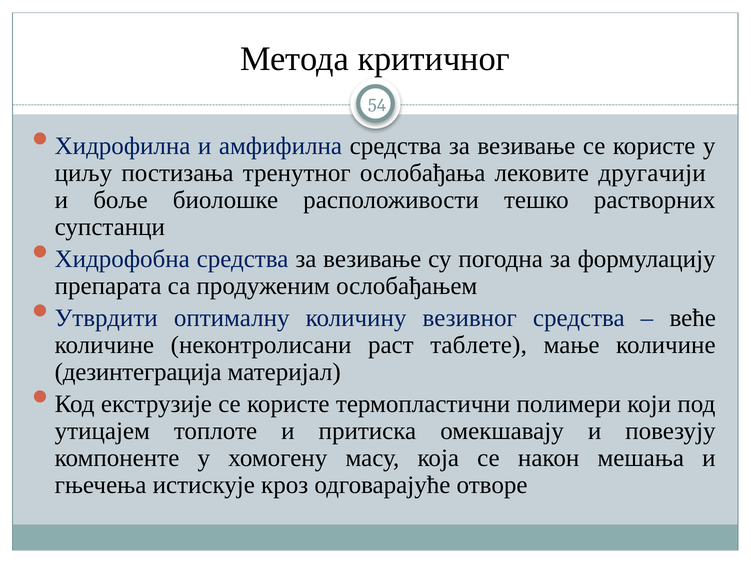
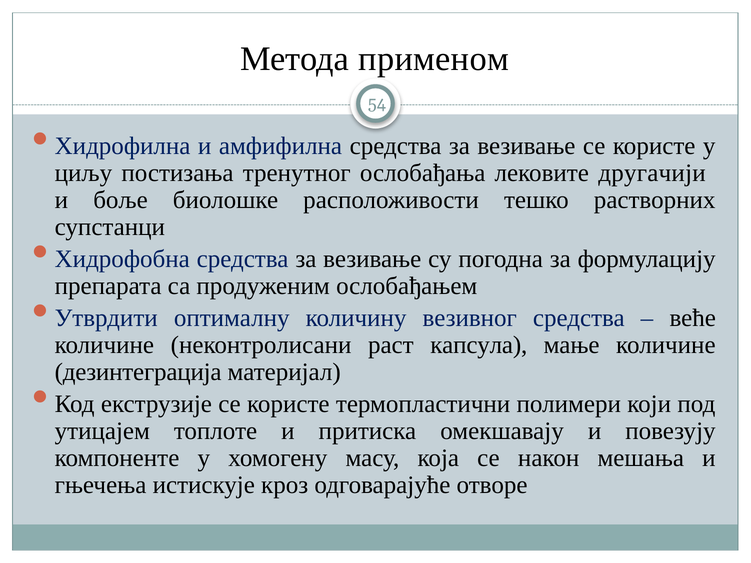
критичног: критичног -> применом
таблете: таблете -> капсула
